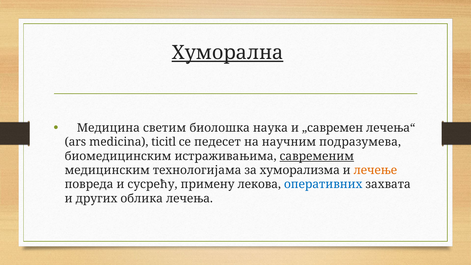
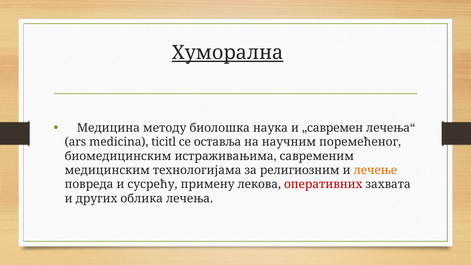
светим: светим -> методу
педесет: педесет -> оставља
подразумева: подразумева -> поремећеног
савременим underline: present -> none
хуморализма: хуморализма -> религиозним
оперативних colour: blue -> red
